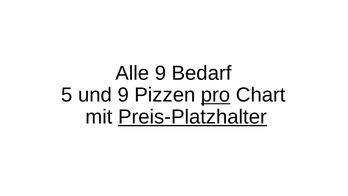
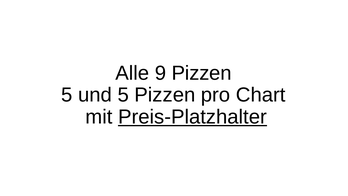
9 Bedarf: Bedarf -> Pizzen
und 9: 9 -> 5
pro underline: present -> none
